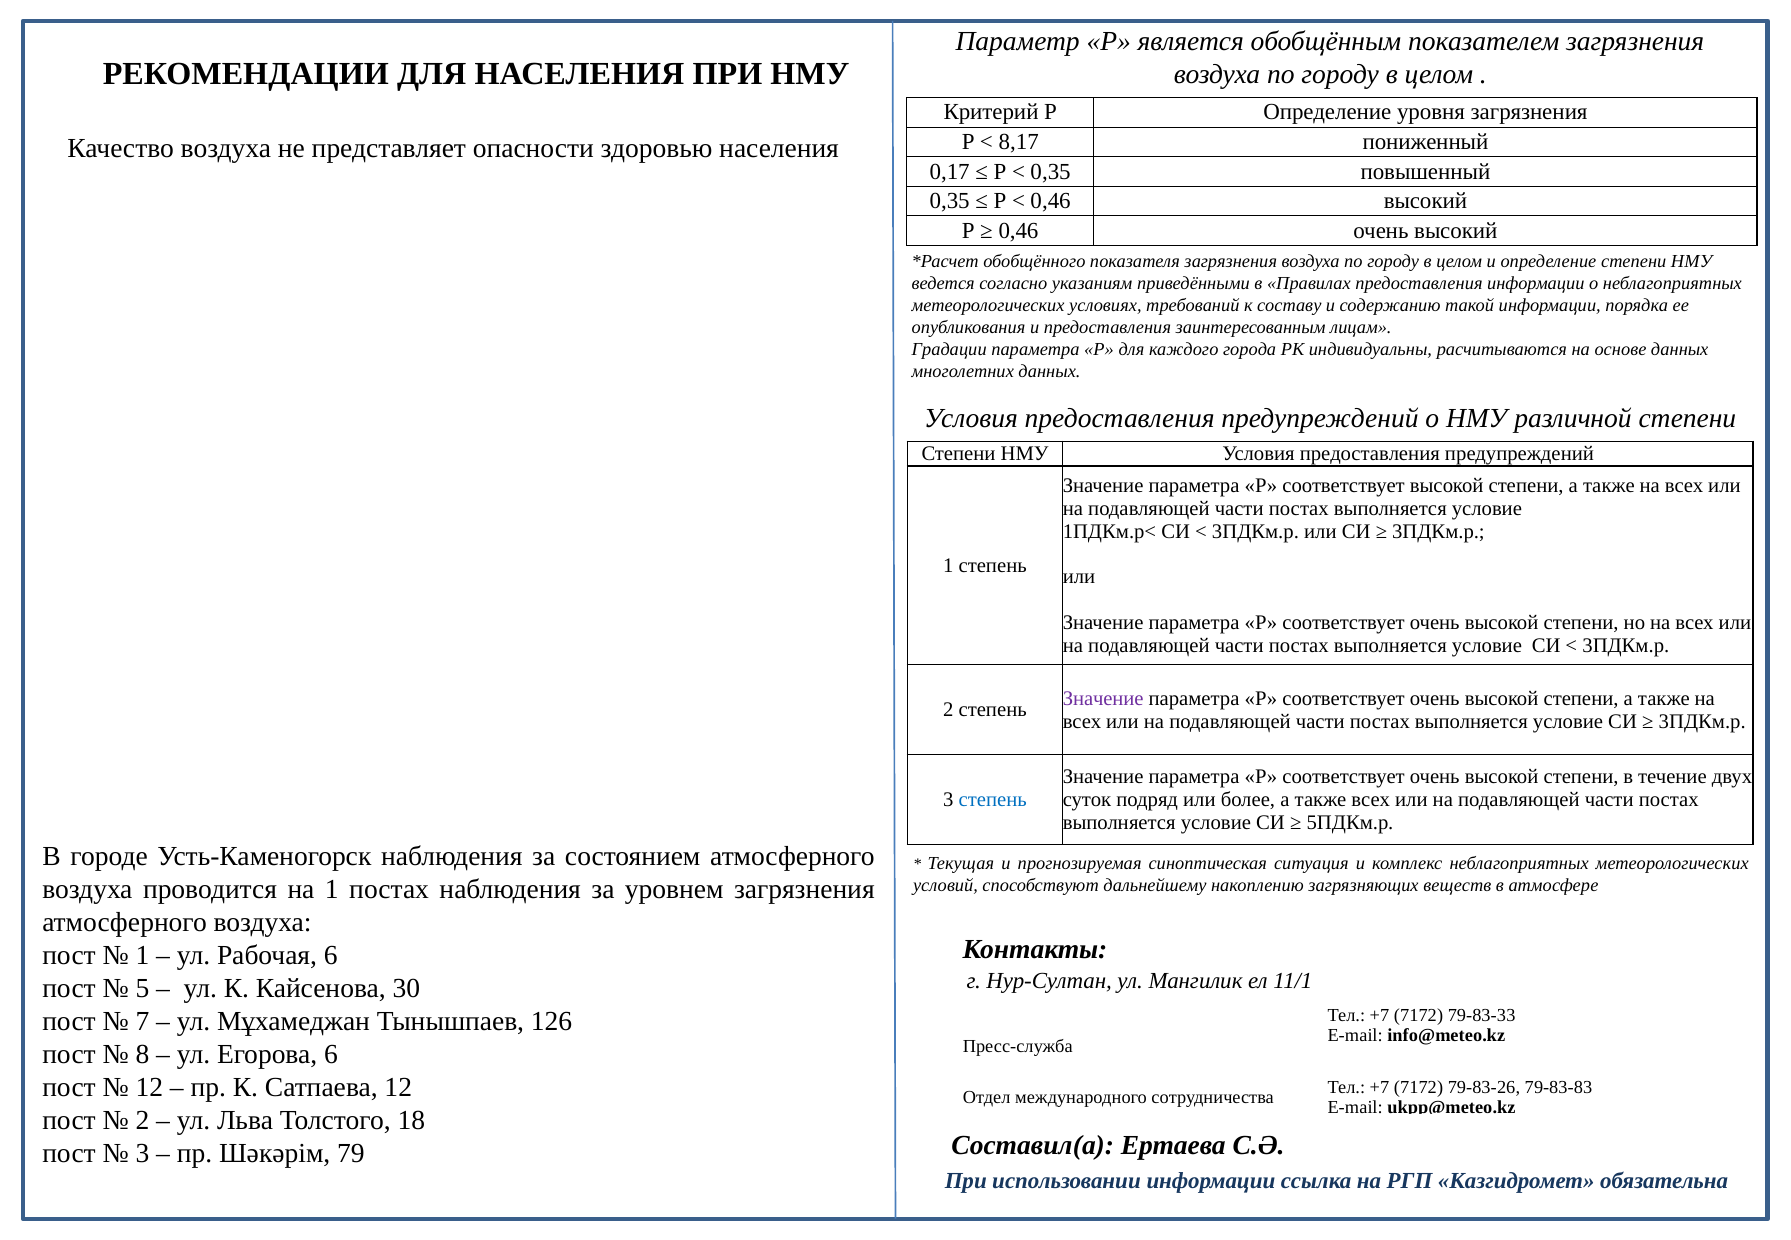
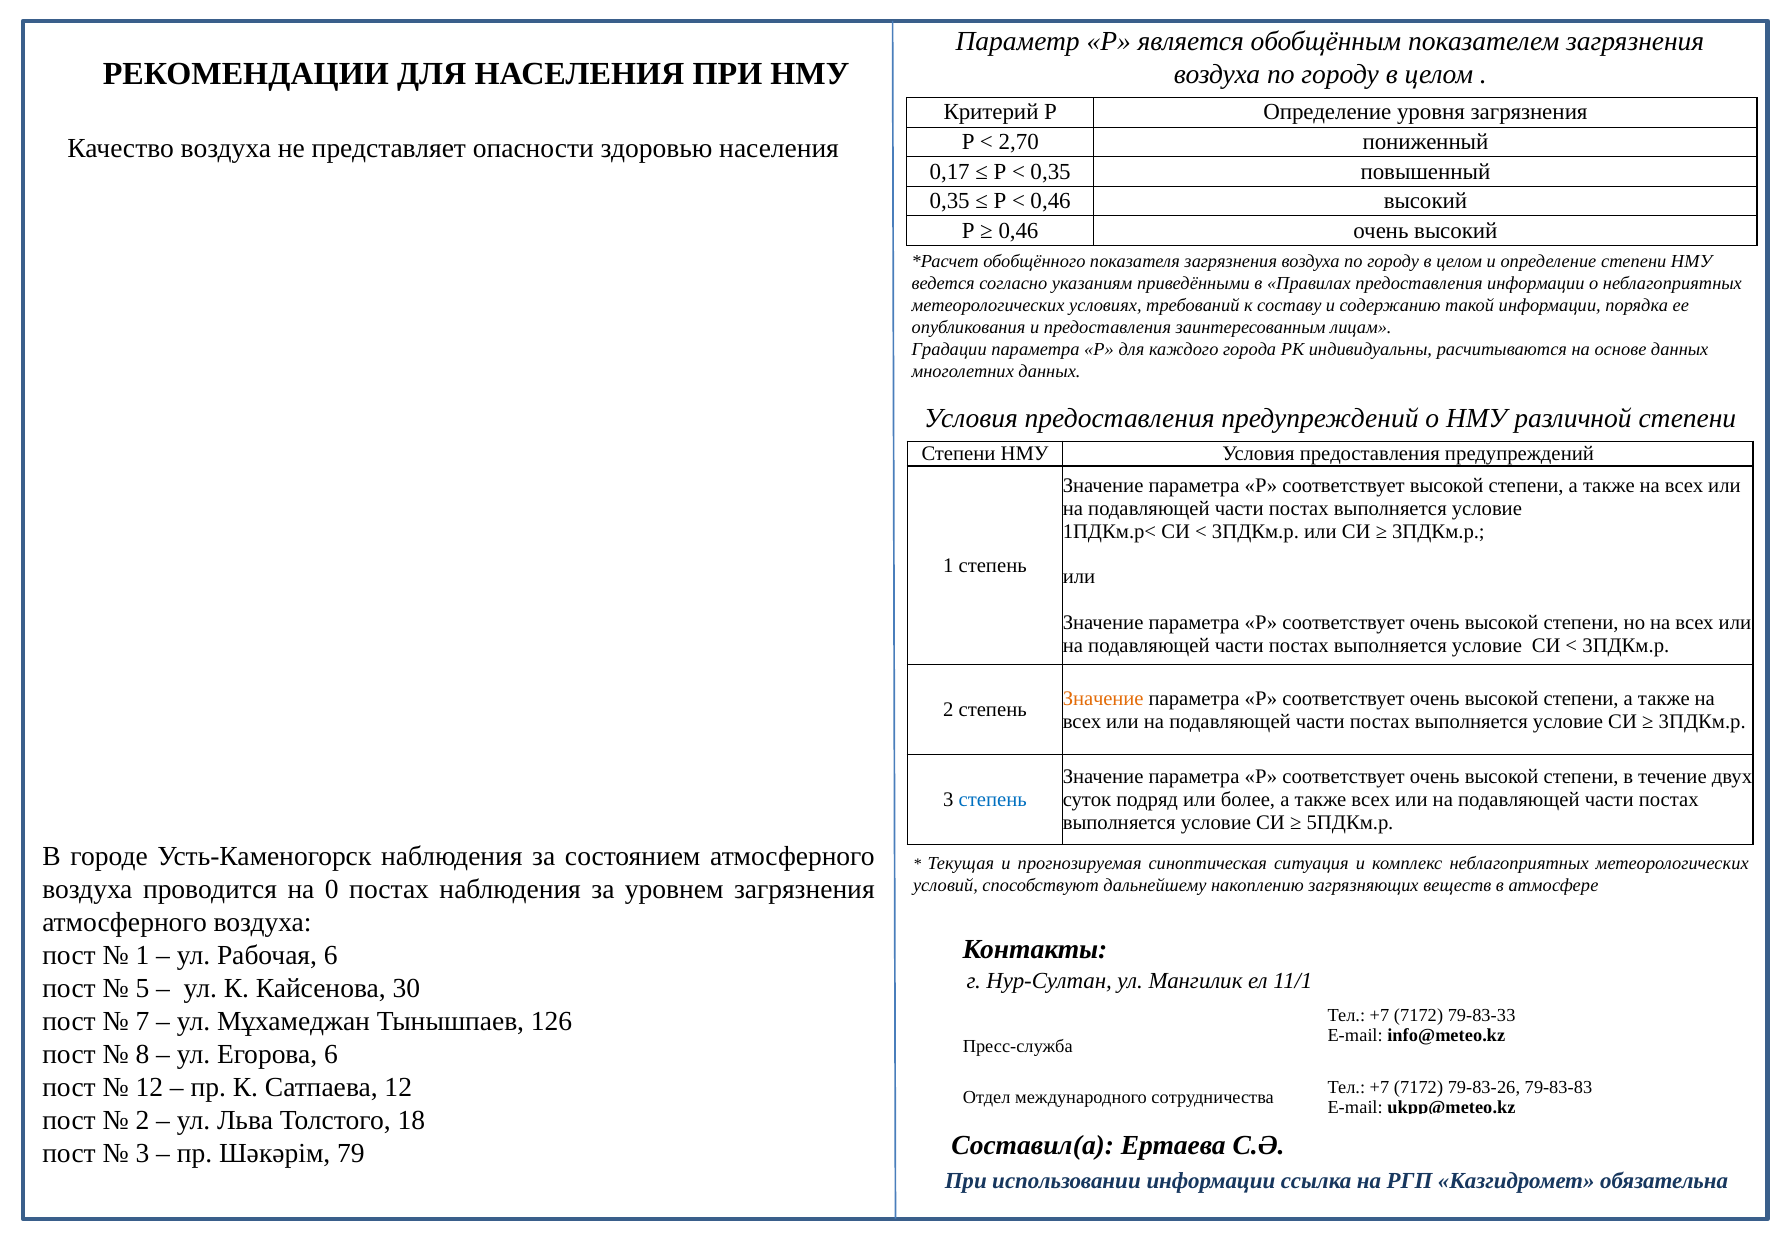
8,17: 8,17 -> 2,70
Значение at (1103, 698) colour: purple -> orange
на 1: 1 -> 0
